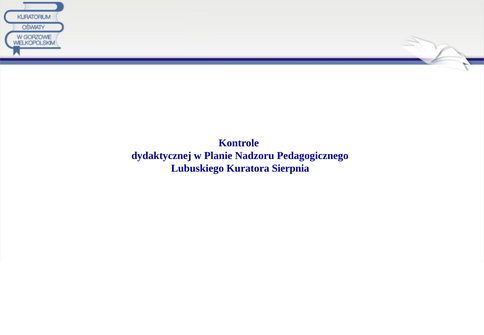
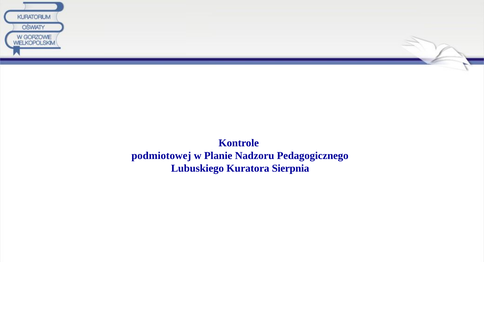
dydaktycznej: dydaktycznej -> podmiotowej
